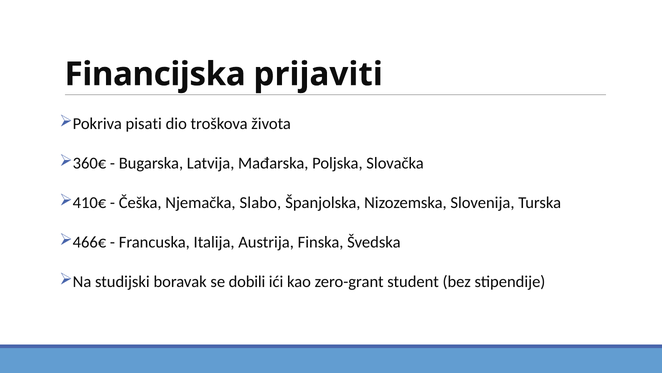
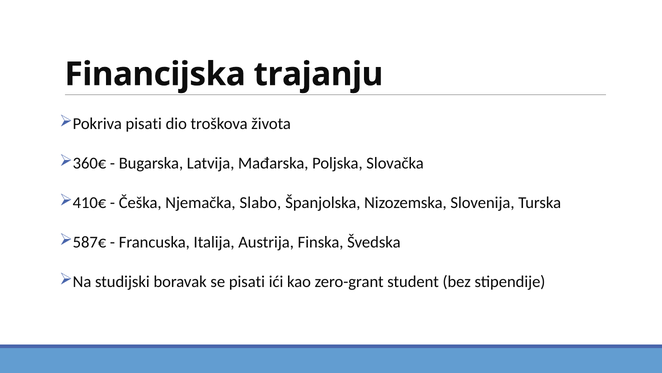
prijaviti: prijaviti -> trajanju
466€: 466€ -> 587€
se dobili: dobili -> pisati
